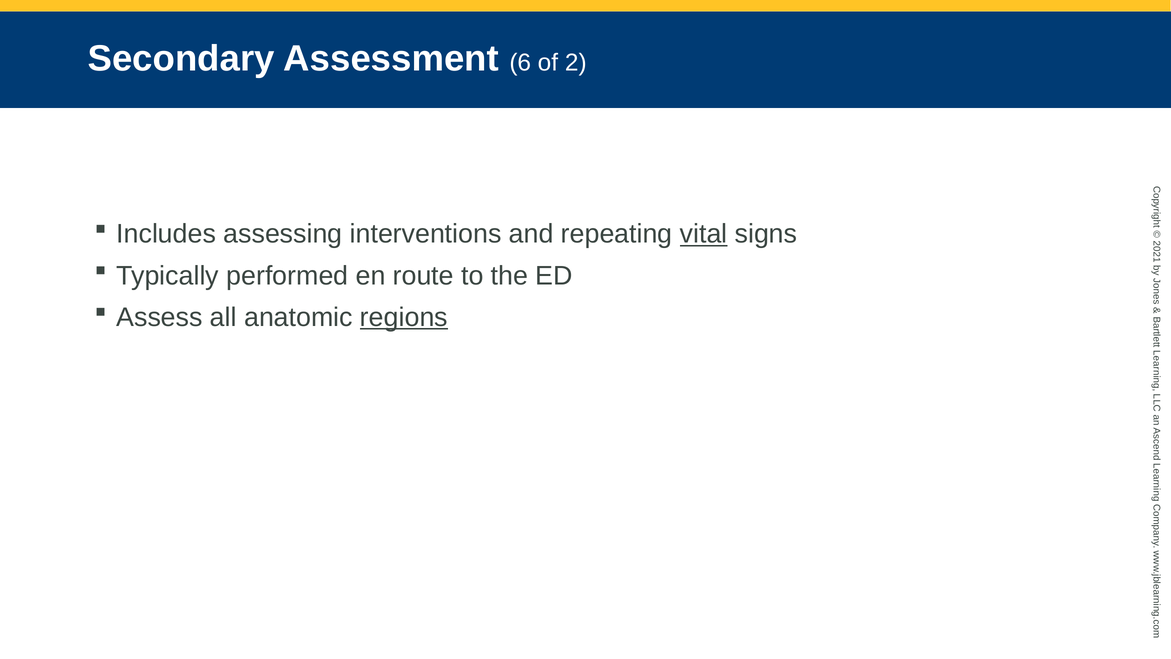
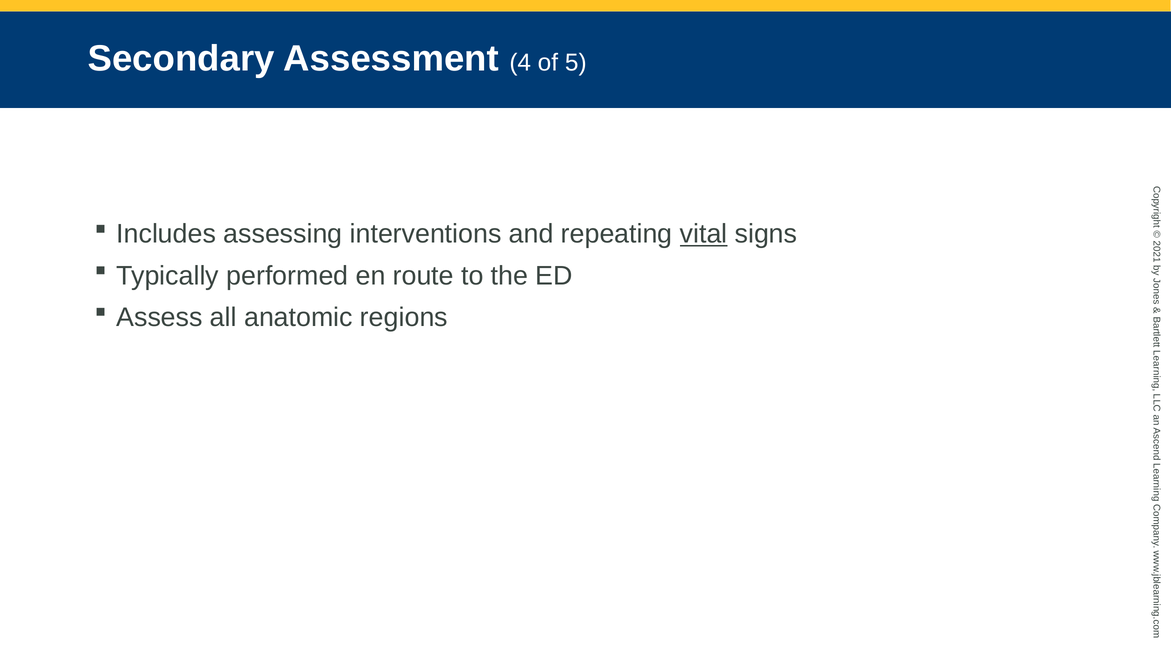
6: 6 -> 4
of 2: 2 -> 5
regions underline: present -> none
